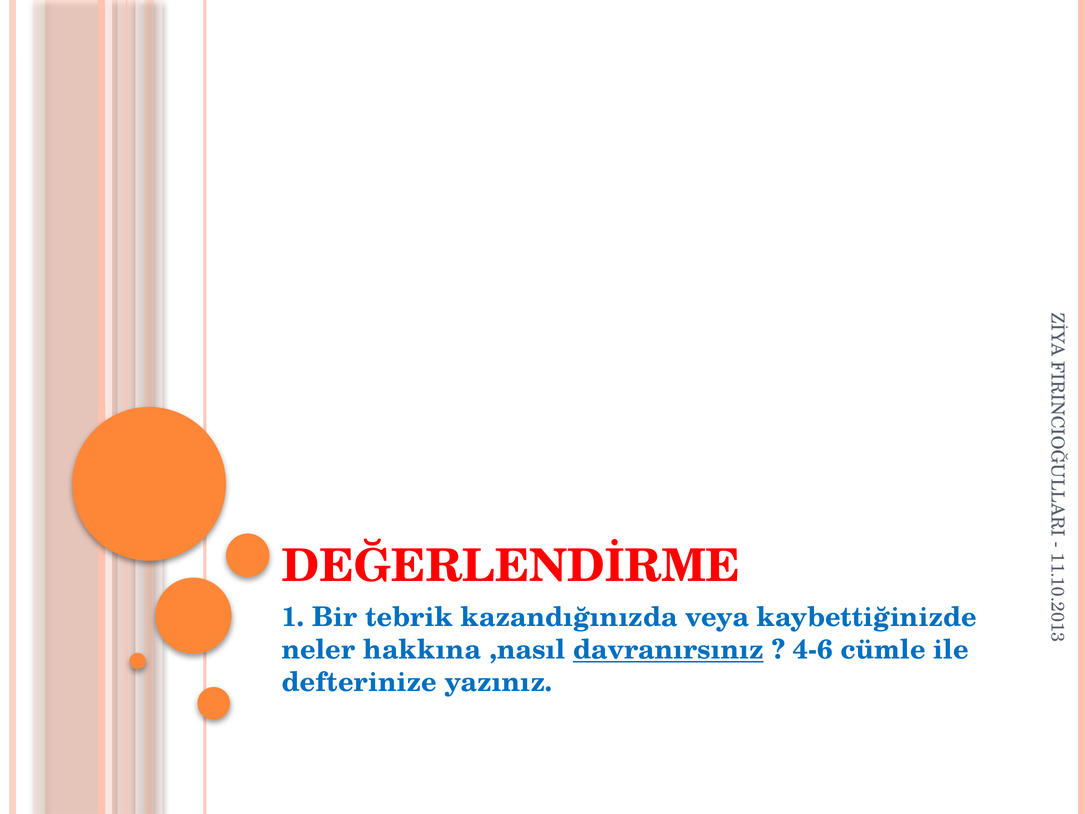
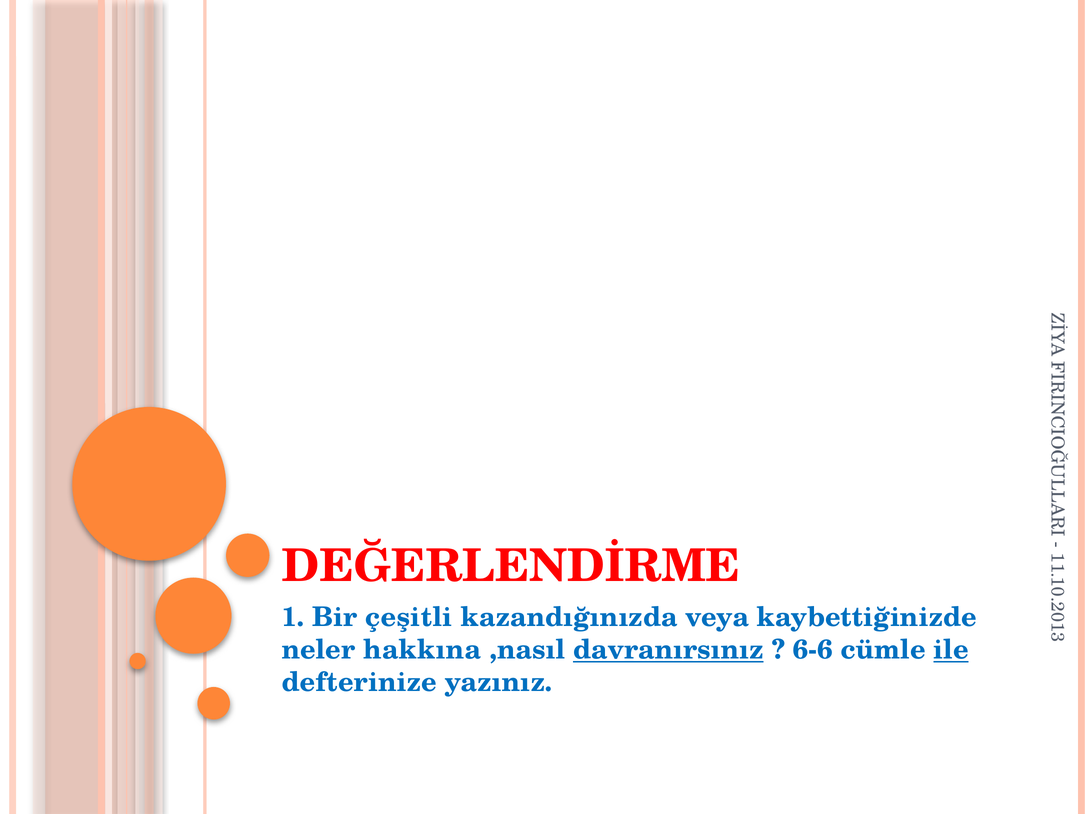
tebrik: tebrik -> çeşitli
4-6: 4-6 -> 6-6
ile underline: none -> present
